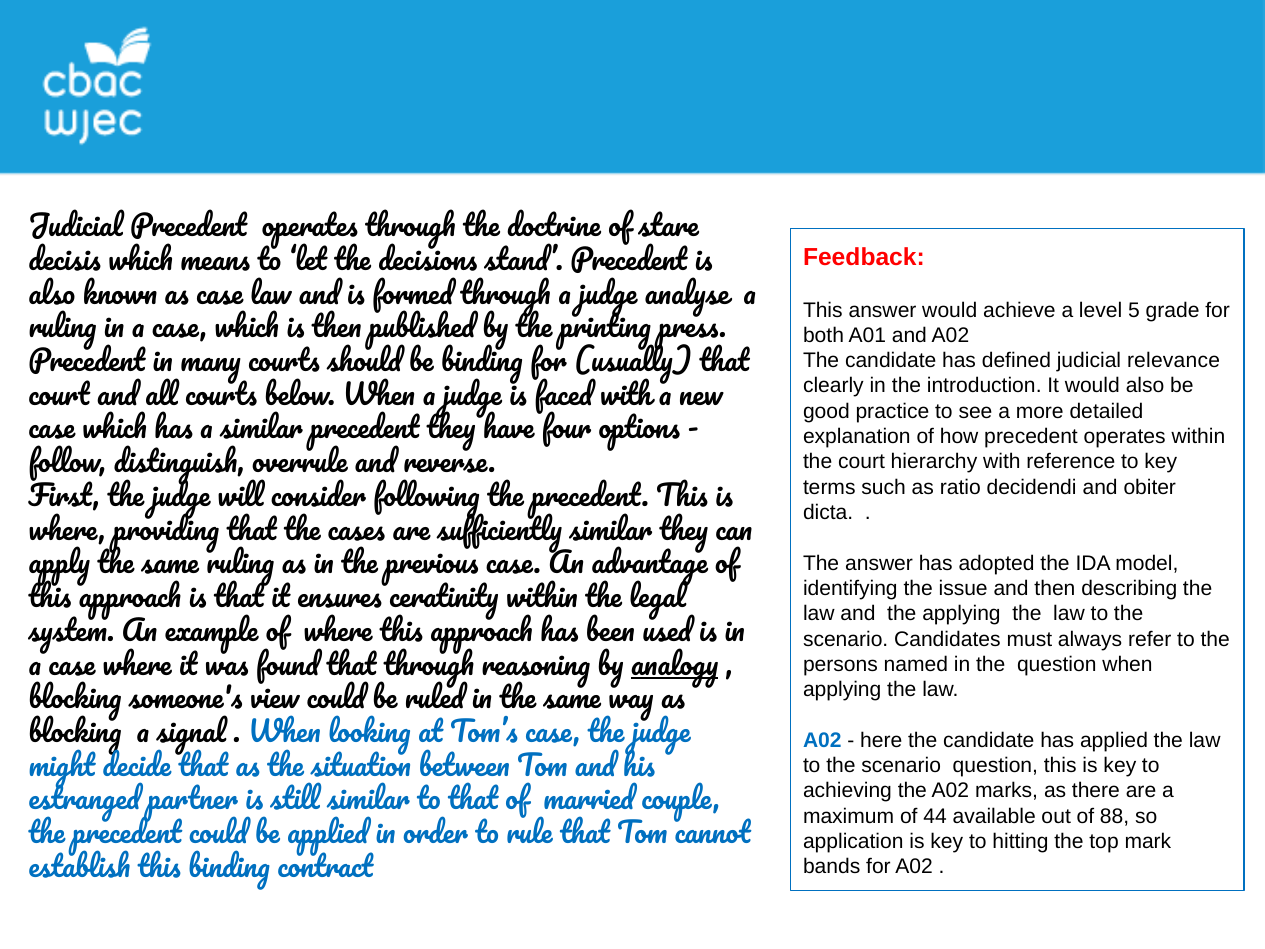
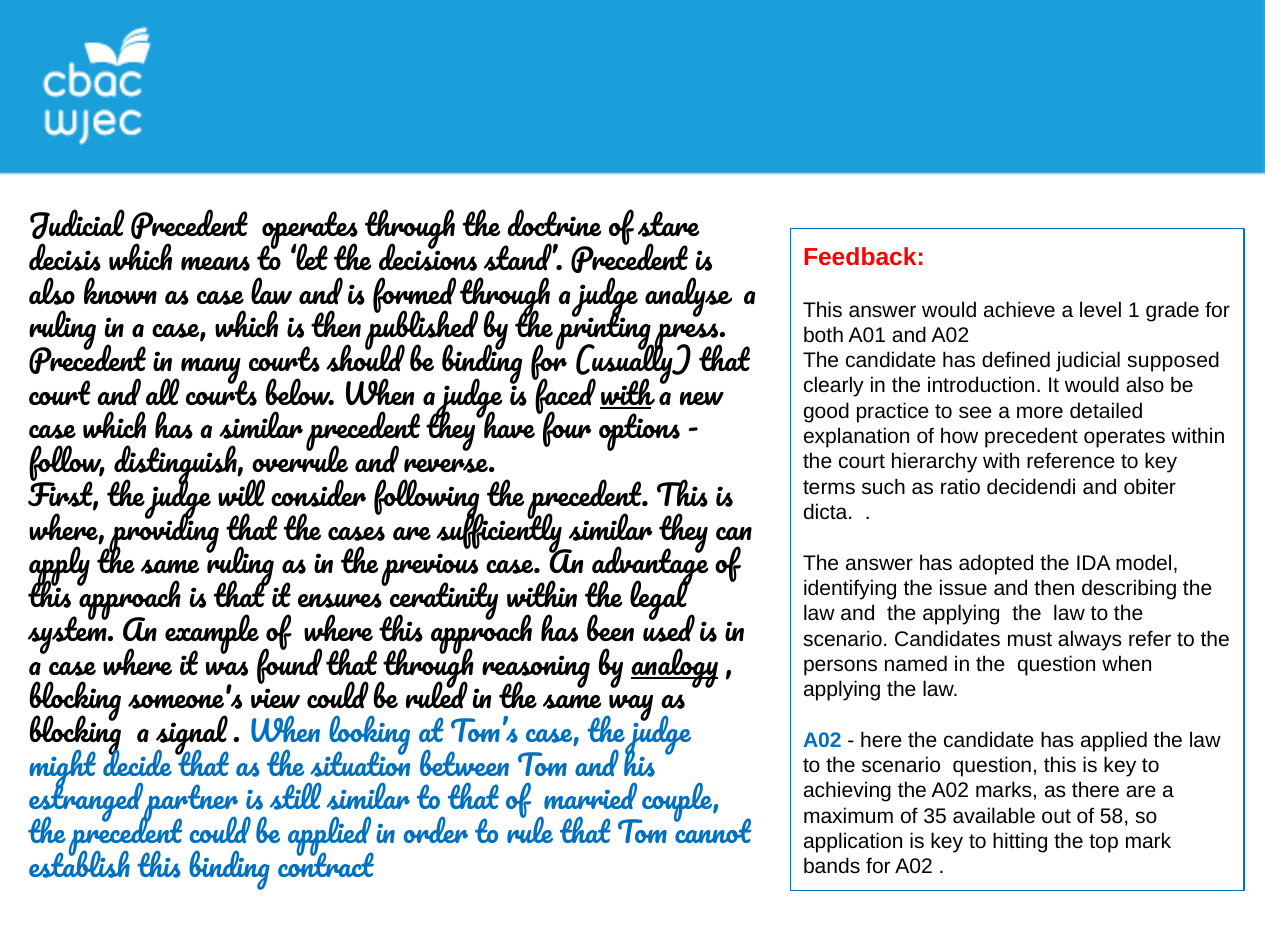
5: 5 -> 1
relevance: relevance -> supposed
with at (625, 396) underline: none -> present
44: 44 -> 35
88: 88 -> 58
